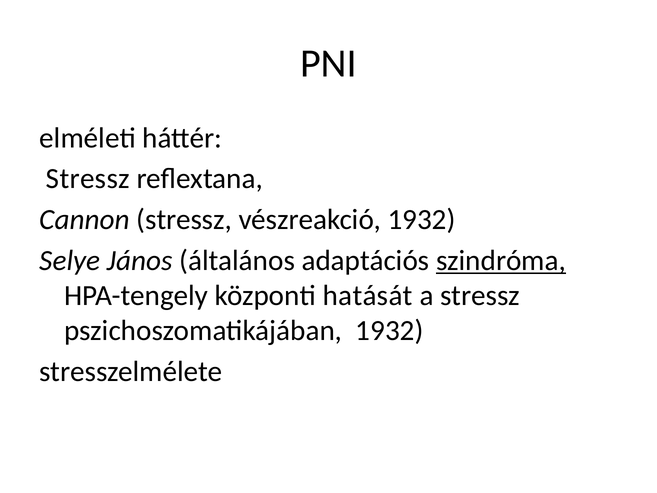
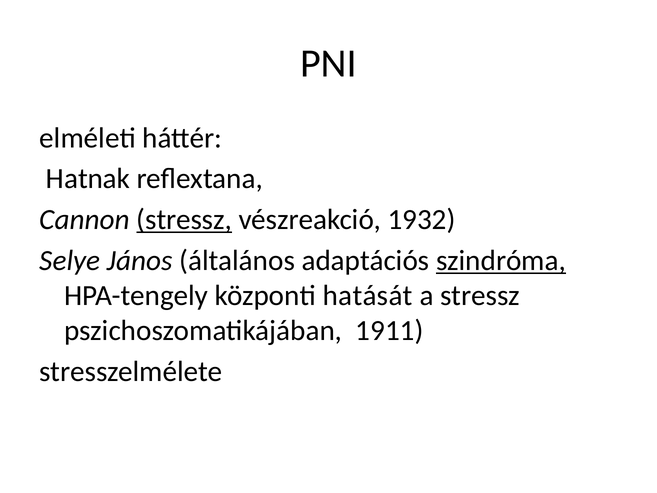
Stressz at (88, 179): Stressz -> Hatnak
stressz at (184, 220) underline: none -> present
pszichoszomatikájában 1932: 1932 -> 1911
